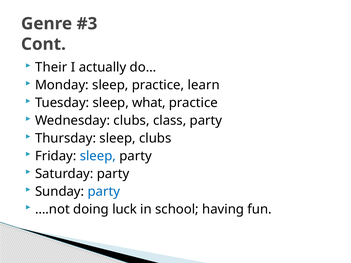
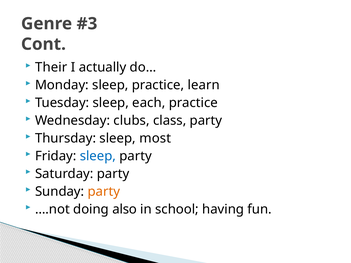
what: what -> each
sleep clubs: clubs -> most
party at (104, 192) colour: blue -> orange
luck: luck -> also
